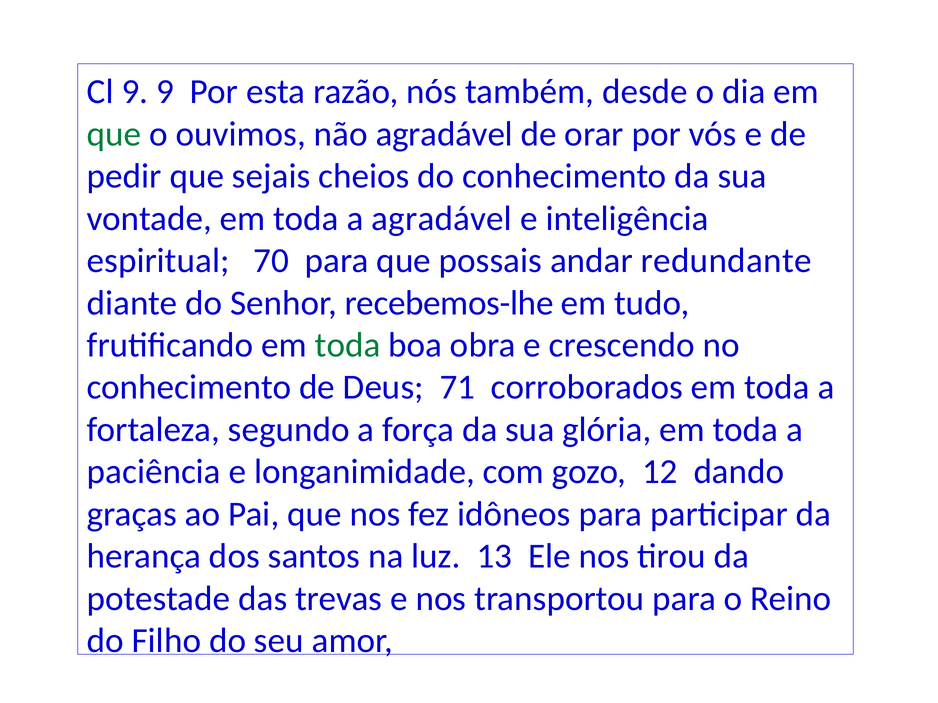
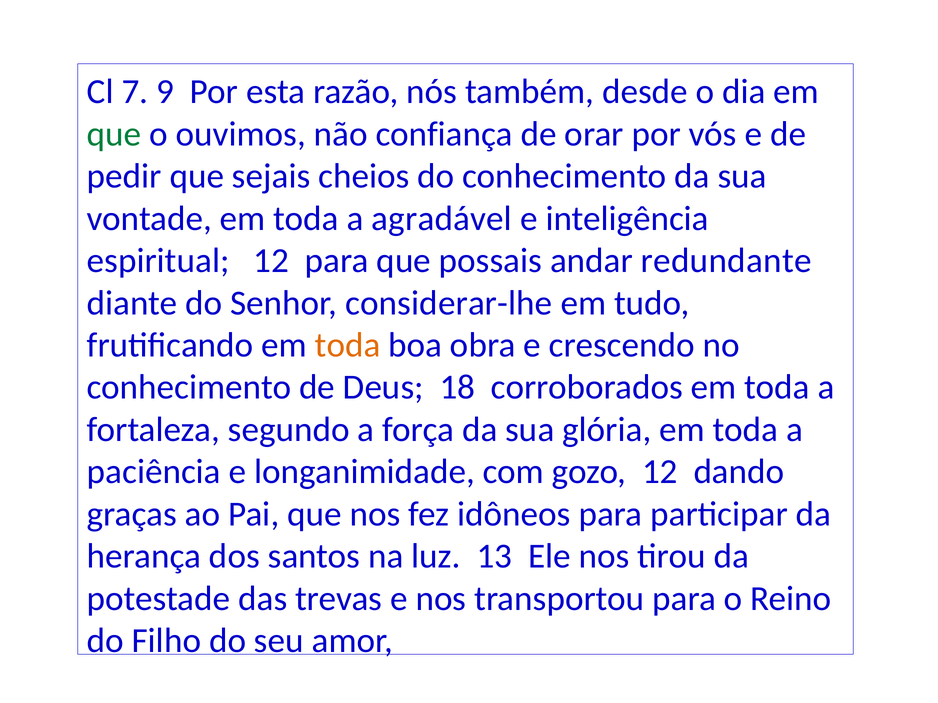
Cl 9: 9 -> 7
não agradável: agradável -> confiança
espiritual 70: 70 -> 12
recebemos-lhe: recebemos-lhe -> considerar-lhe
toda at (348, 345) colour: green -> orange
71: 71 -> 18
